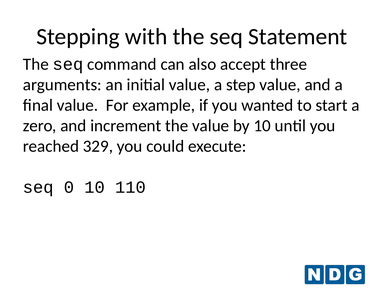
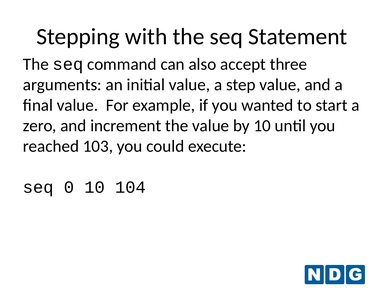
329: 329 -> 103
110: 110 -> 104
